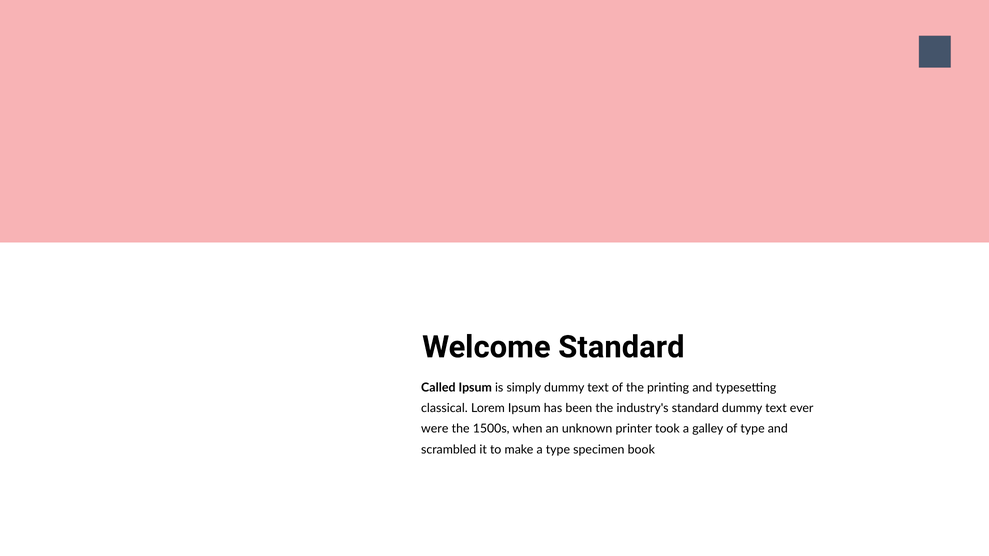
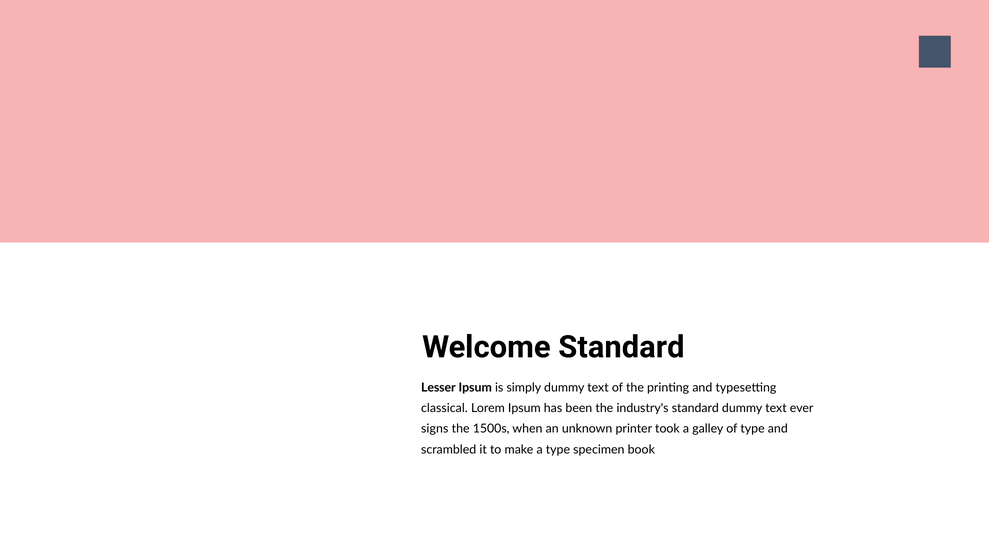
Called: Called -> Lesser
were: were -> signs
